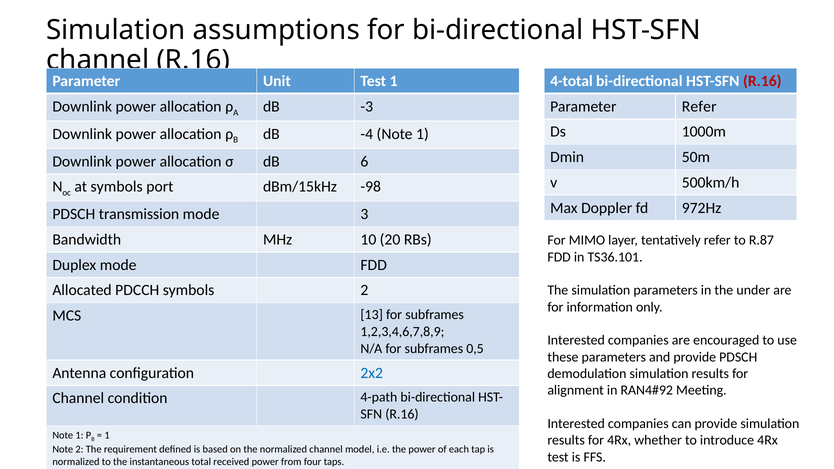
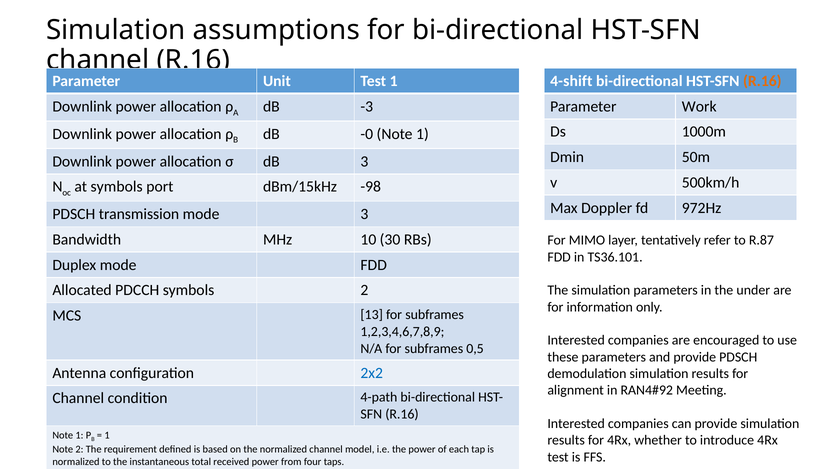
4-total: 4-total -> 4-shift
R.16 at (762, 81) colour: red -> orange
Parameter Refer: Refer -> Work
-4: -4 -> -0
dB 6: 6 -> 3
20: 20 -> 30
